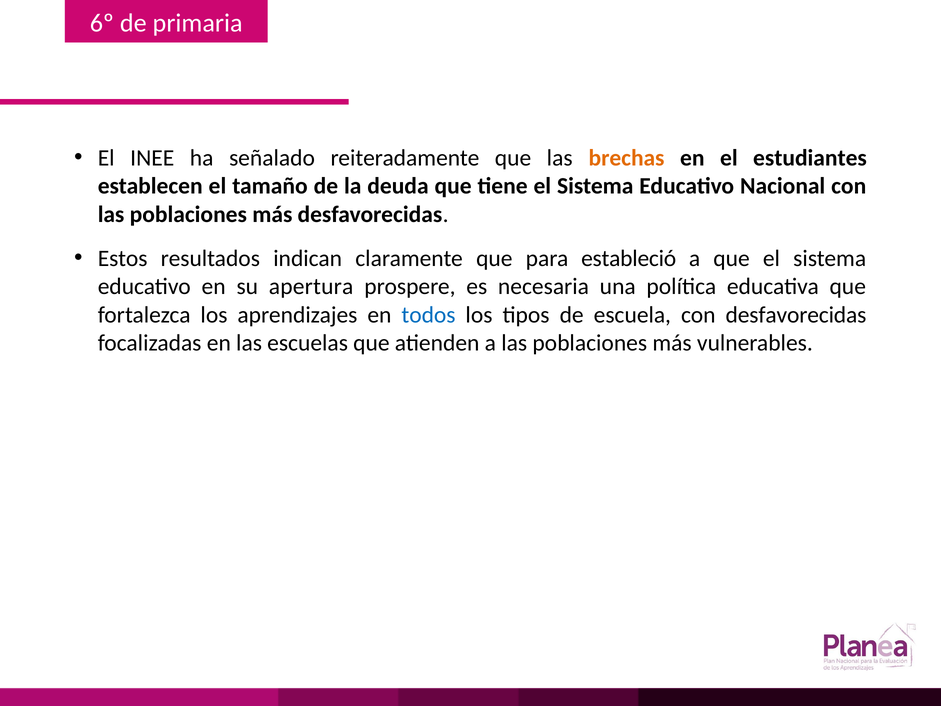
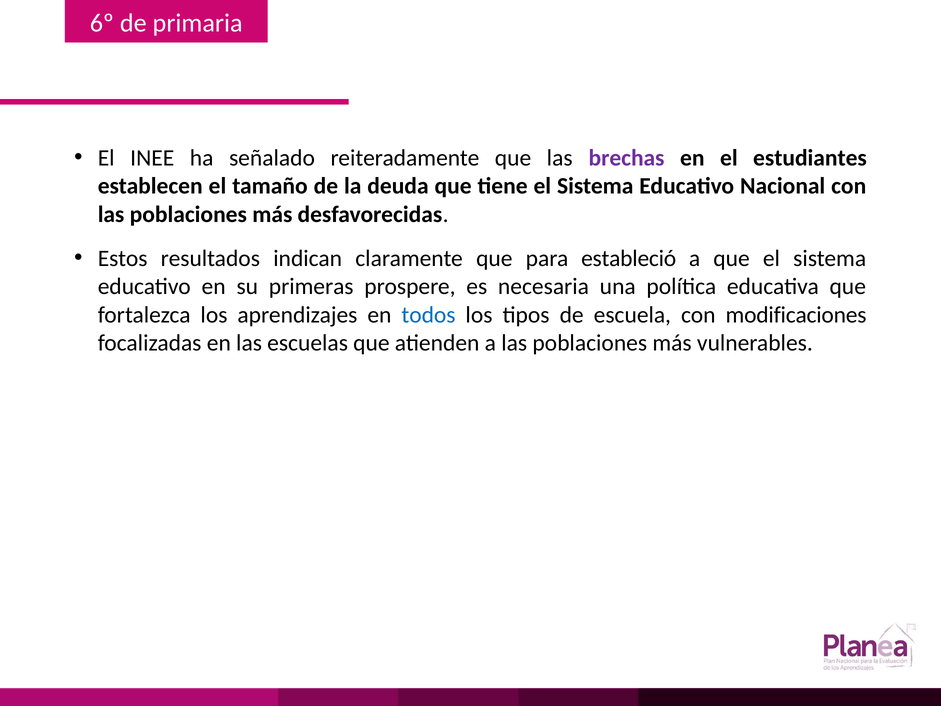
brechas colour: orange -> purple
apertura: apertura -> primeras
con desfavorecidas: desfavorecidas -> modificaciones
